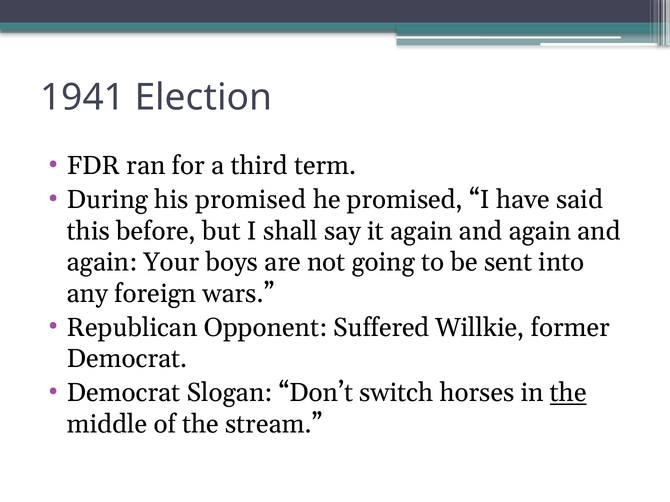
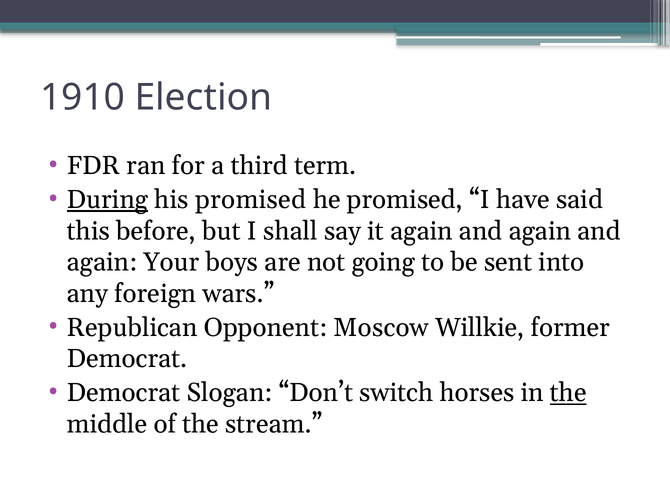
1941: 1941 -> 1910
During underline: none -> present
Suffered: Suffered -> Moscow
